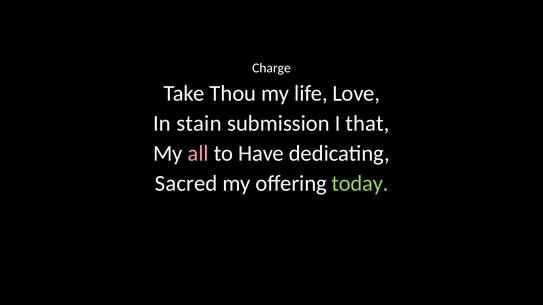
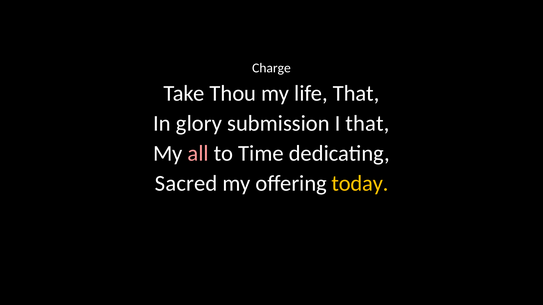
life Love: Love -> That
stain: stain -> glory
Have: Have -> Time
today colour: light green -> yellow
